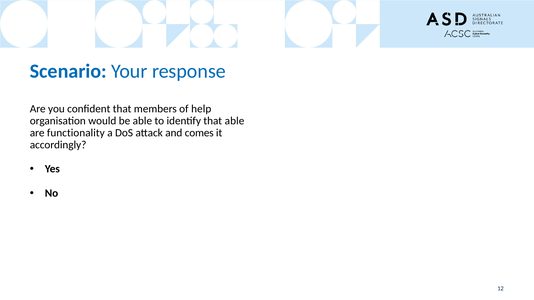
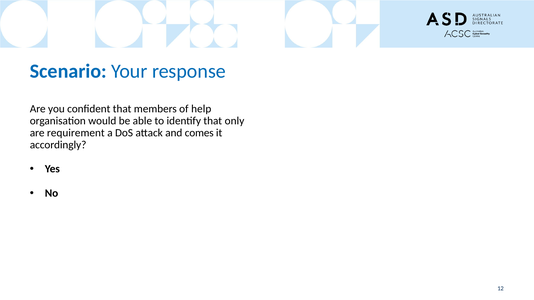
that able: able -> only
functionality: functionality -> requirement
